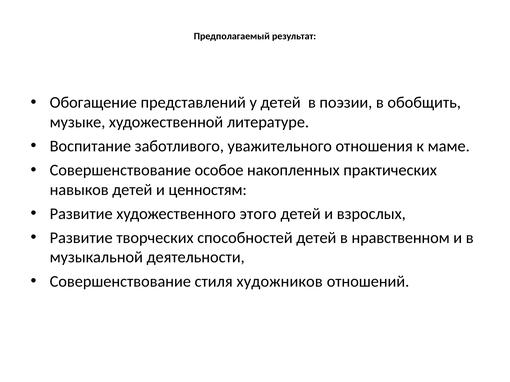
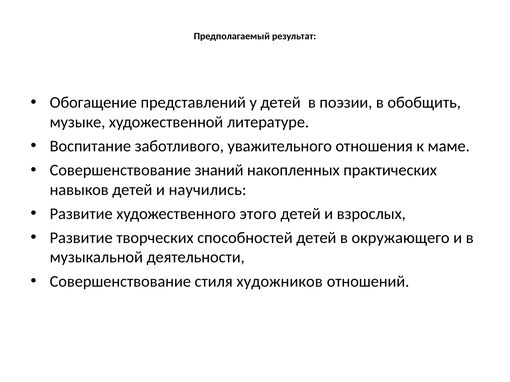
особое: особое -> знаний
ценностям: ценностям -> научились
нравственном: нравственном -> окружающего
